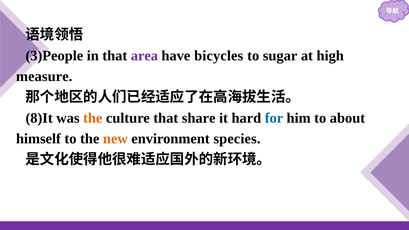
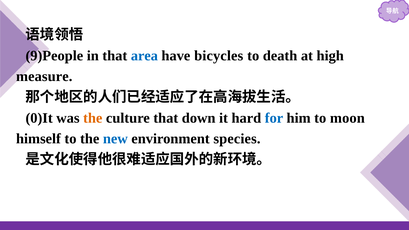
3)People: 3)People -> 9)People
area colour: purple -> blue
sugar: sugar -> death
8)It: 8)It -> 0)It
share: share -> down
about: about -> moon
new colour: orange -> blue
